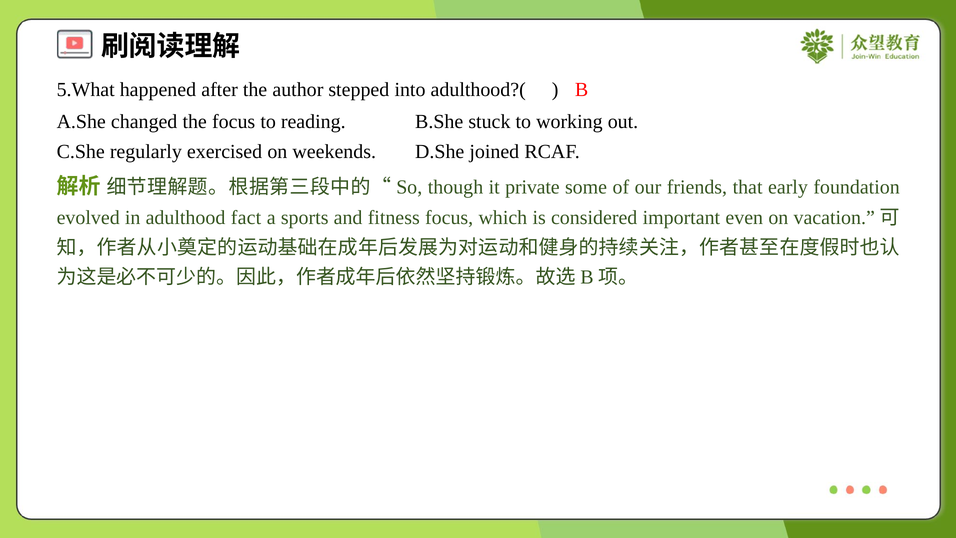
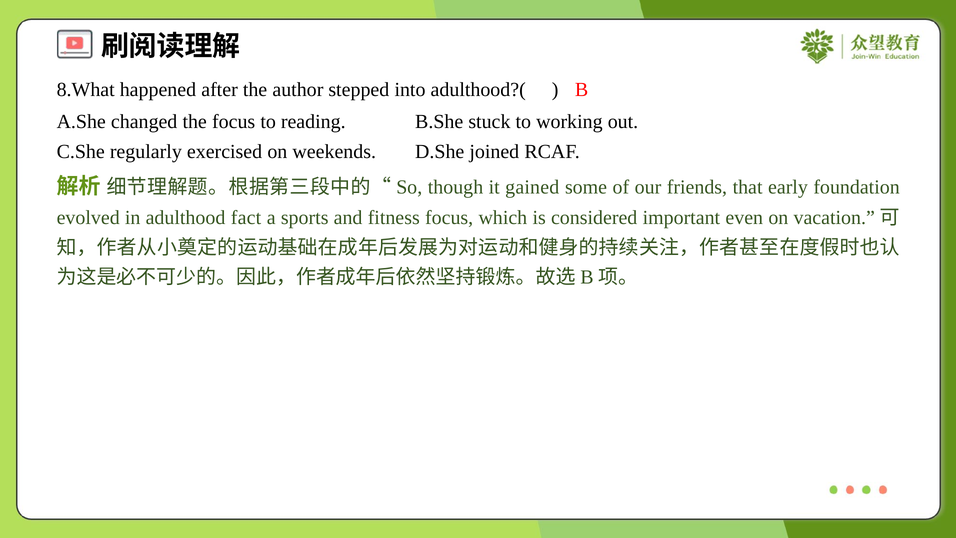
5.What: 5.What -> 8.What
private: private -> gained
